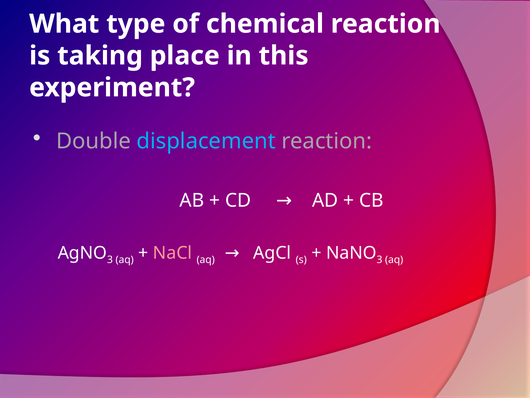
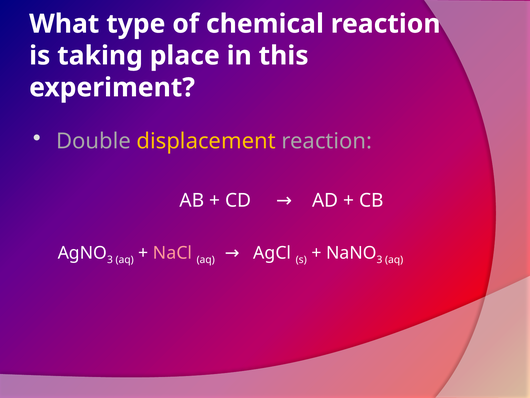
displacement colour: light blue -> yellow
